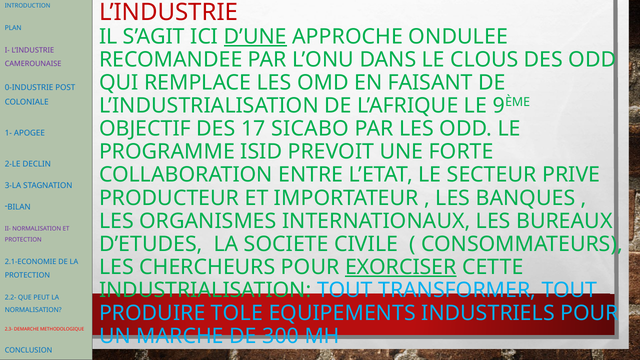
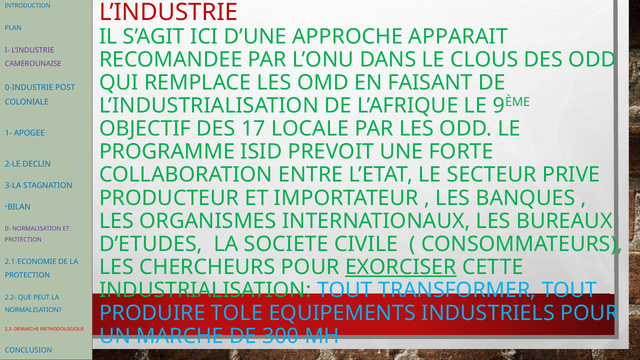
D’UNE underline: present -> none
ONDULEE: ONDULEE -> APPARAIT
17 SICABO: SICABO -> LOCALE
